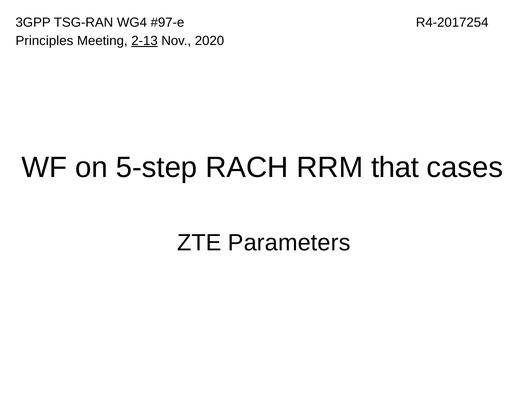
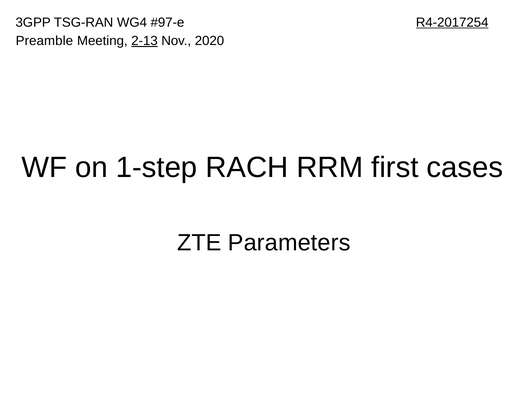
R4-2017254 underline: none -> present
Principles: Principles -> Preamble
5-step: 5-step -> 1-step
that: that -> first
